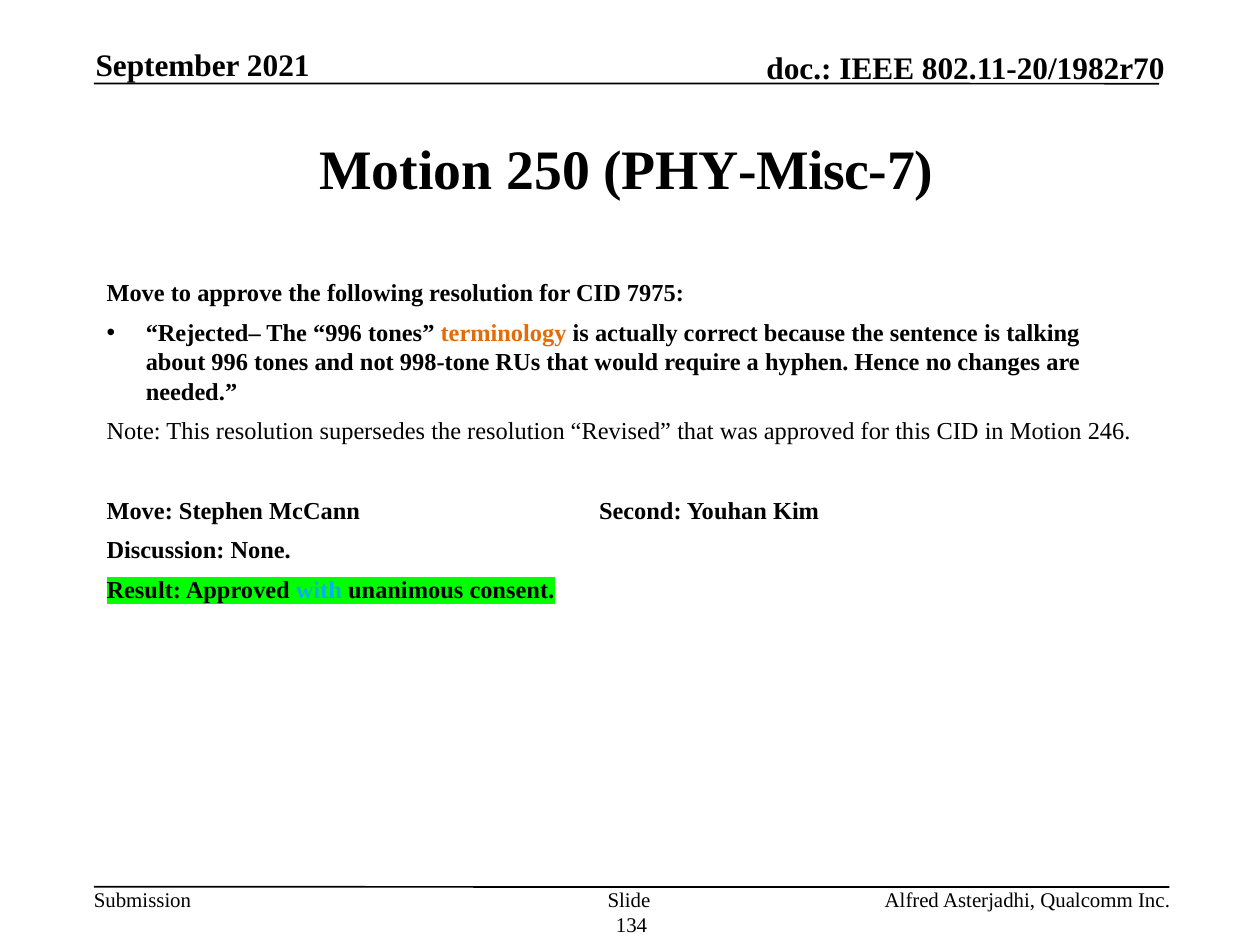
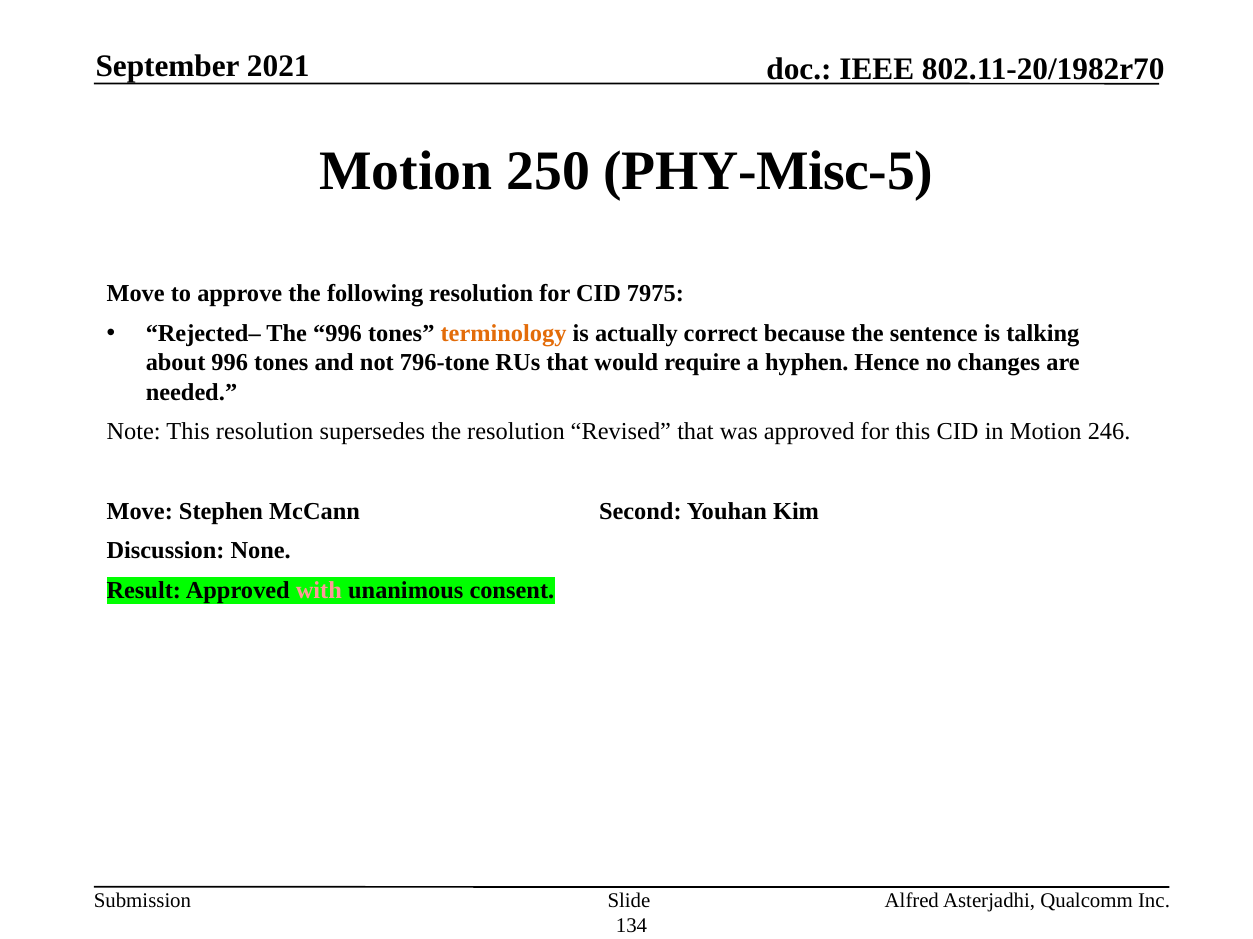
PHY-Misc-7: PHY-Misc-7 -> PHY-Misc-5
998-tone: 998-tone -> 796-tone
with colour: light blue -> pink
